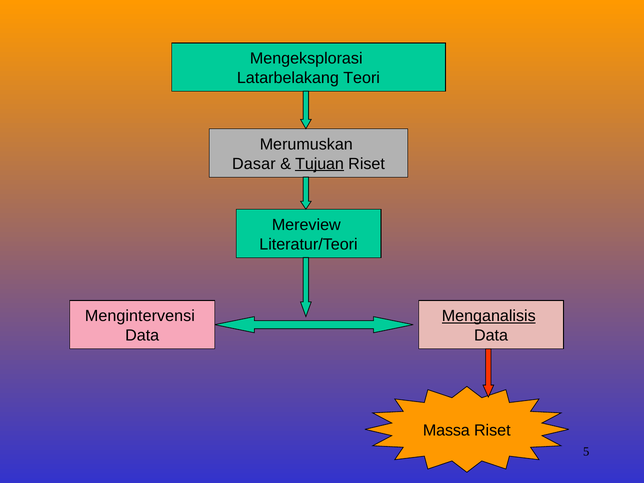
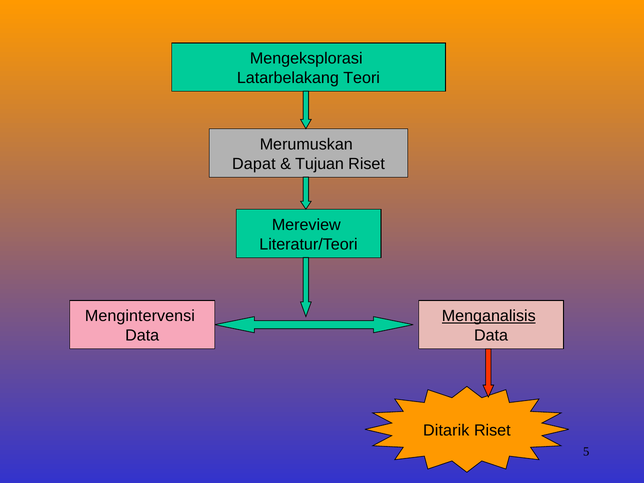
Dasar: Dasar -> Dapat
Tujuan underline: present -> none
Massa: Massa -> Ditarik
